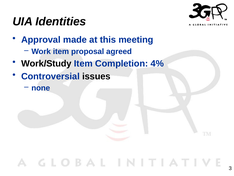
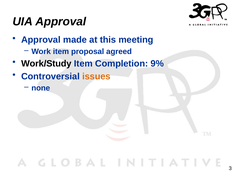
UIA Identities: Identities -> Approval
4%: 4% -> 9%
issues colour: black -> orange
